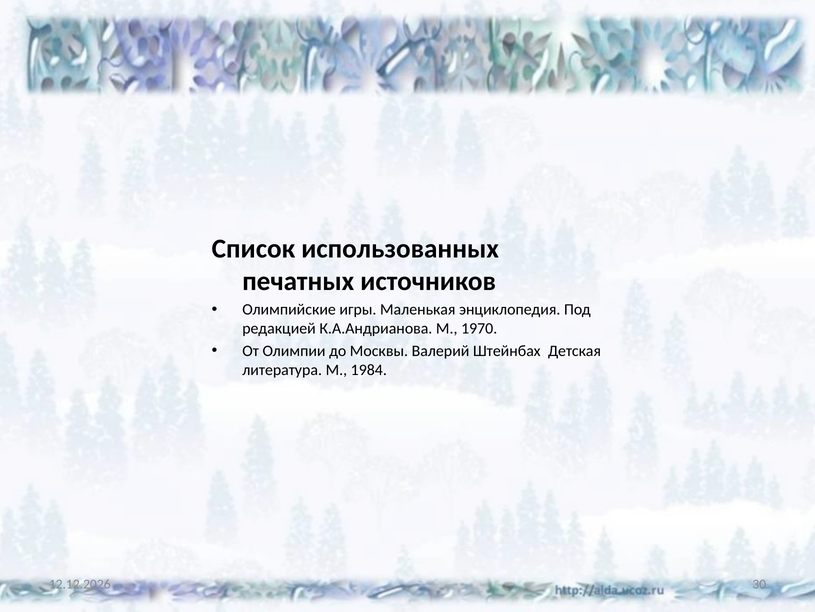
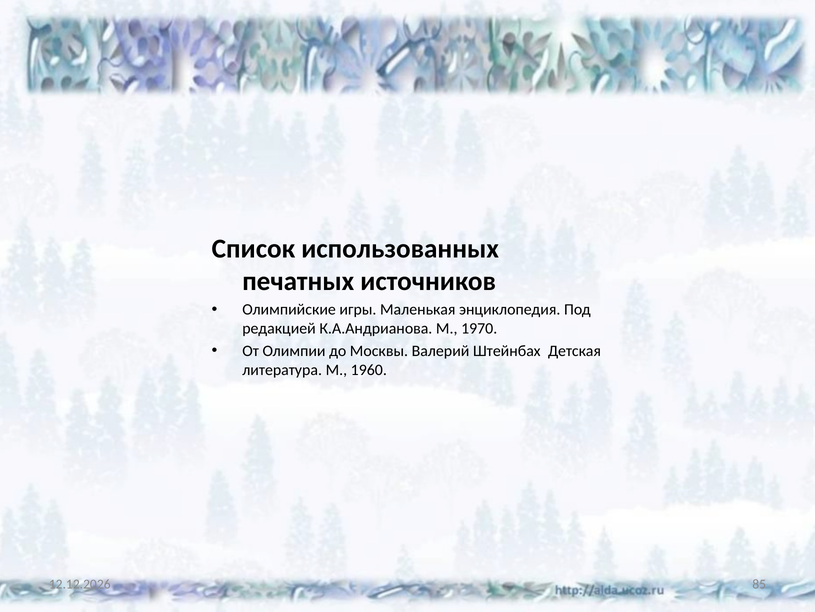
1984: 1984 -> 1960
30: 30 -> 85
